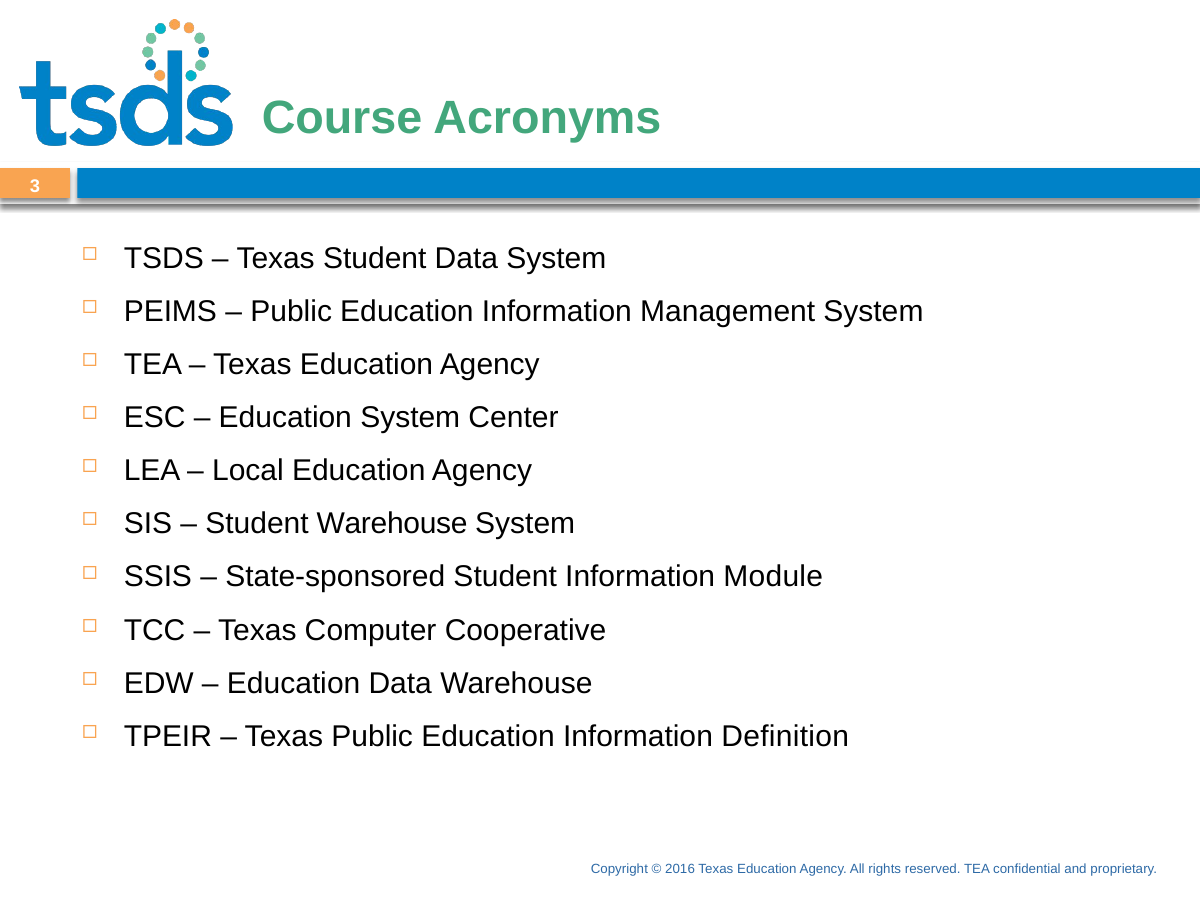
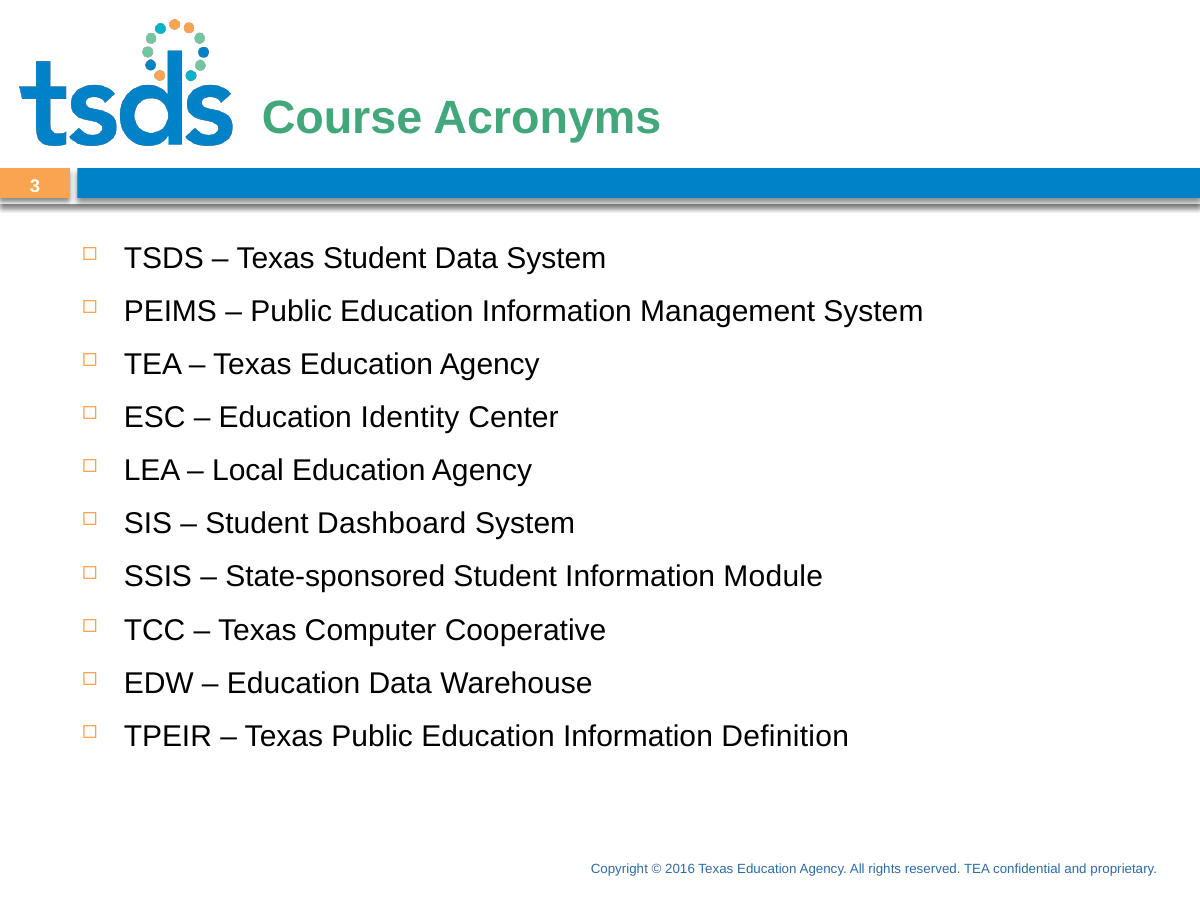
Education System: System -> Identity
Student Warehouse: Warehouse -> Dashboard
